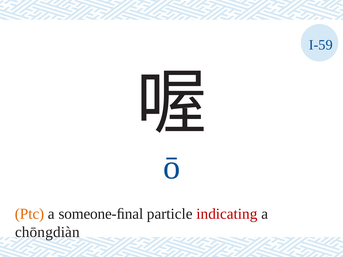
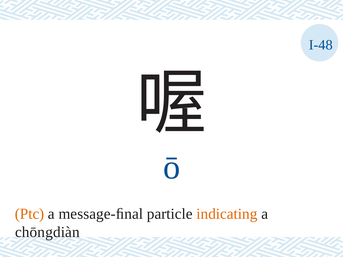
I-59: I-59 -> I-48
someone-ﬁnal: someone-ﬁnal -> message-ﬁnal
indicating colour: red -> orange
